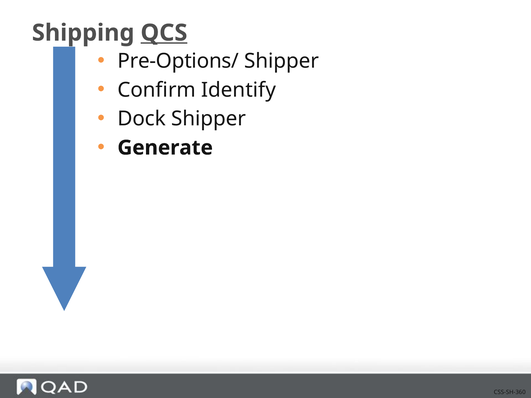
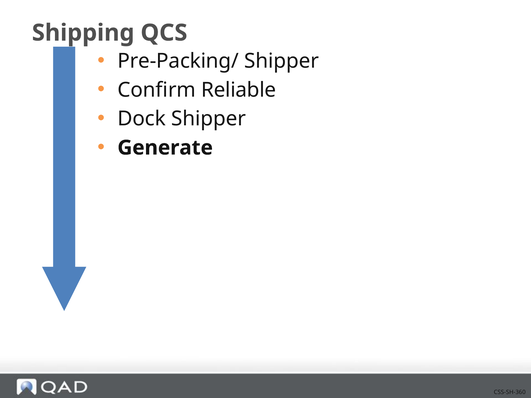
QCS underline: present -> none
Pre-Options/: Pre-Options/ -> Pre-Packing/
Identify: Identify -> Reliable
